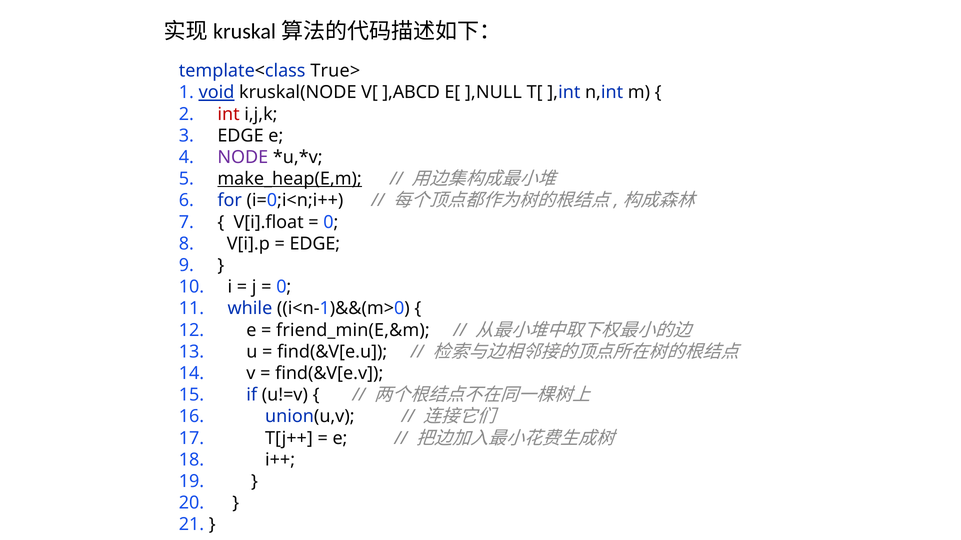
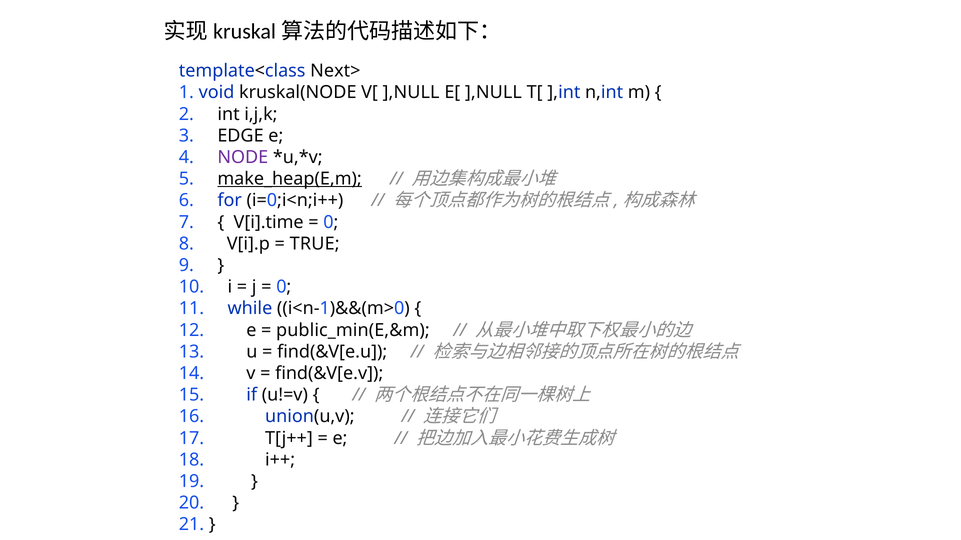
True>: True> -> Next>
void underline: present -> none
V[ ],ABCD: ],ABCD -> ],NULL
int colour: red -> black
V[i].float: V[i].float -> V[i].time
EDGE at (315, 244): EDGE -> TRUE
friend_min(E,&m: friend_min(E,&m -> public_min(E,&m
